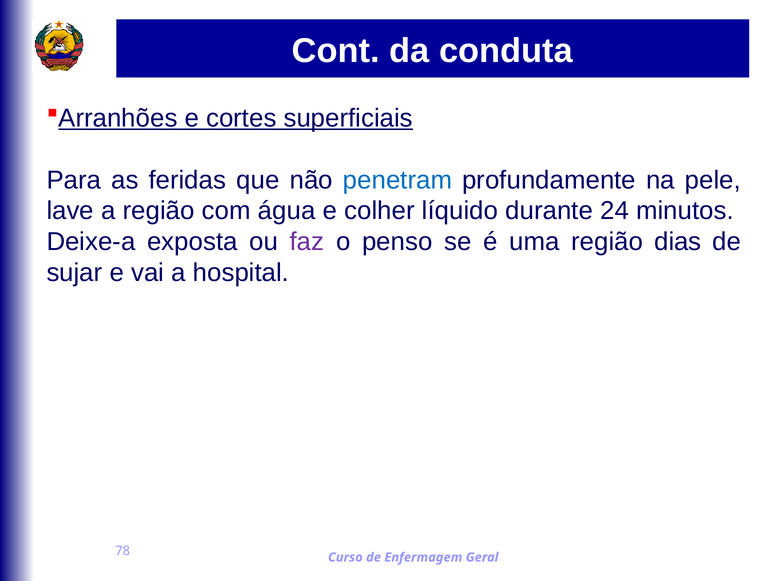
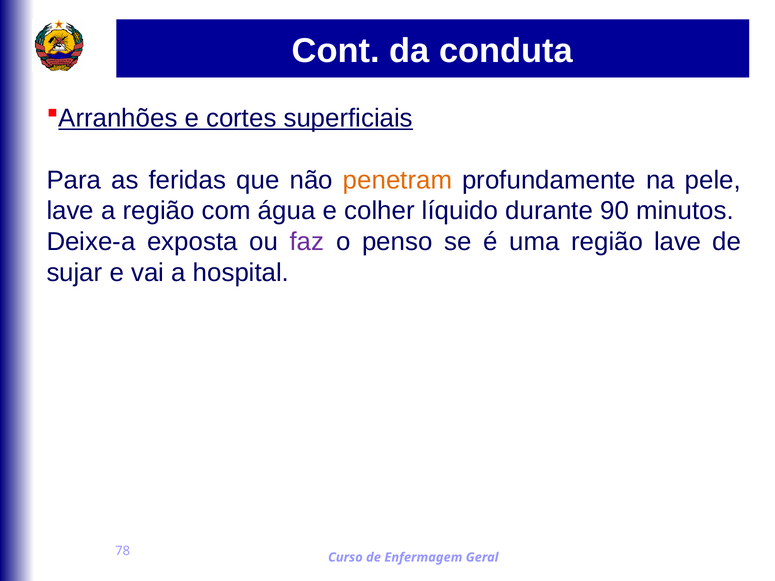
penetram colour: blue -> orange
24: 24 -> 90
região dias: dias -> lave
